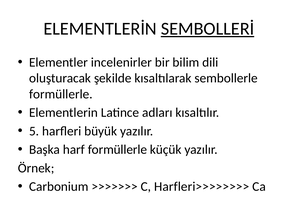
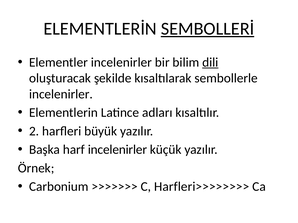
dili underline: none -> present
formüllerle at (61, 94): formüllerle -> incelenirler
5: 5 -> 2
harf formüllerle: formüllerle -> incelenirler
